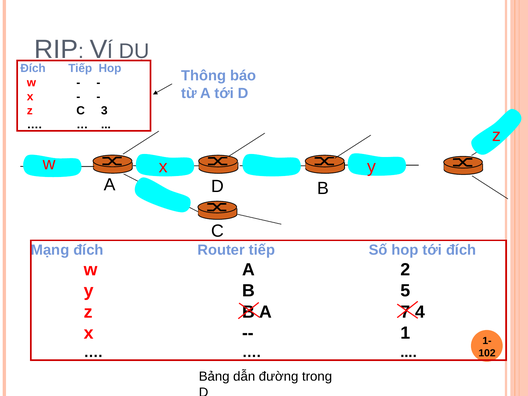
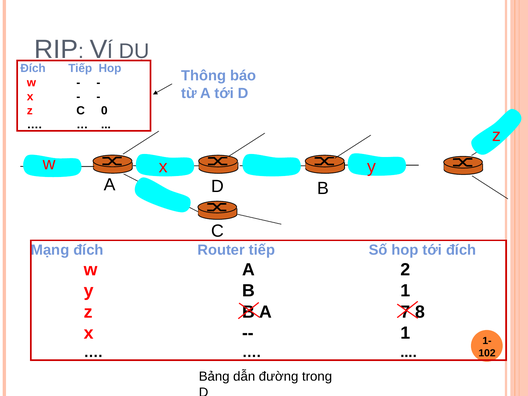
3: 3 -> 0
B 5: 5 -> 1
4: 4 -> 8
